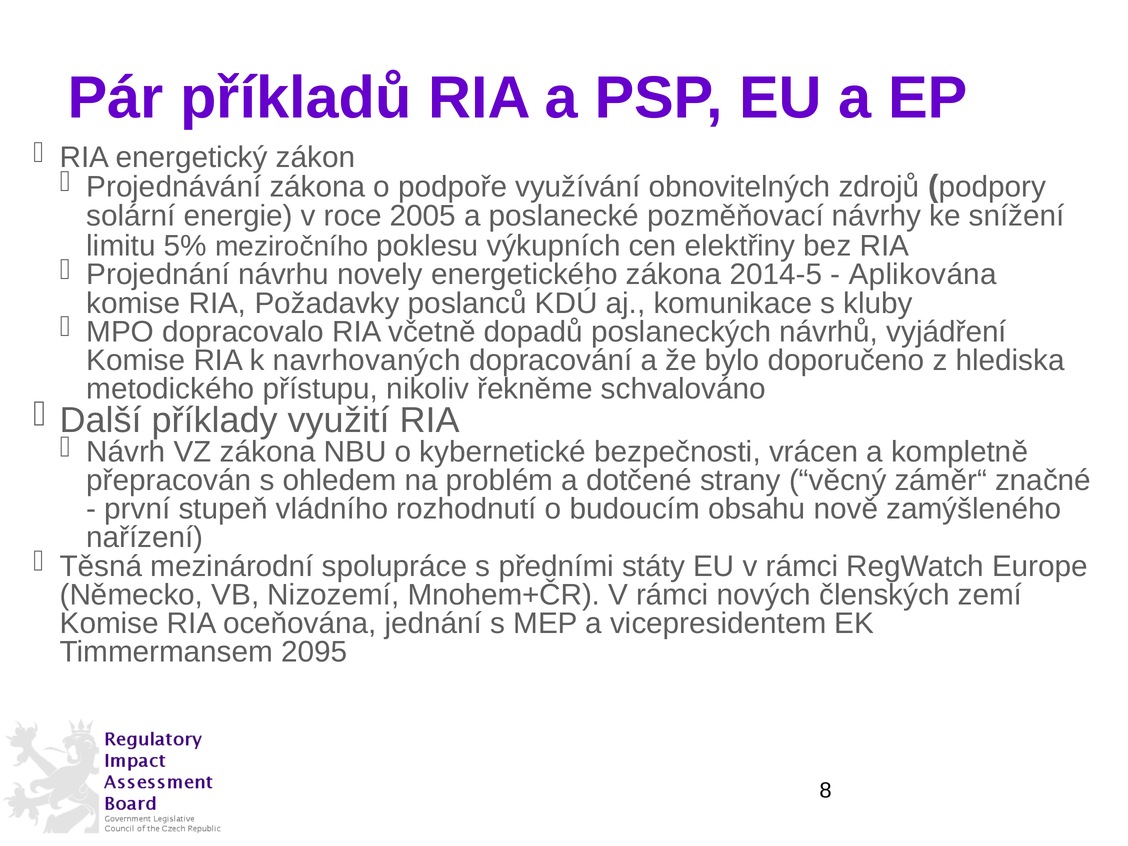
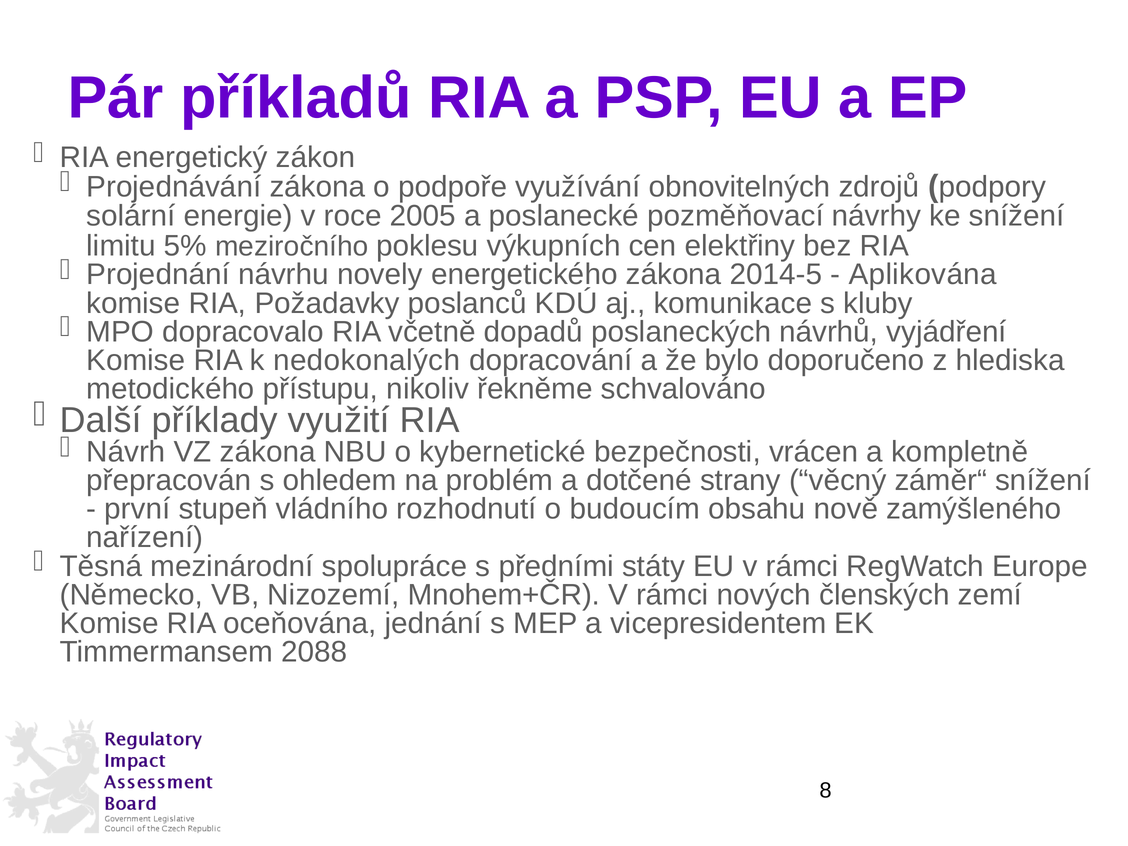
navrhovaných: navrhovaných -> nedokonalých
záměr“ značné: značné -> snížení
2095: 2095 -> 2088
